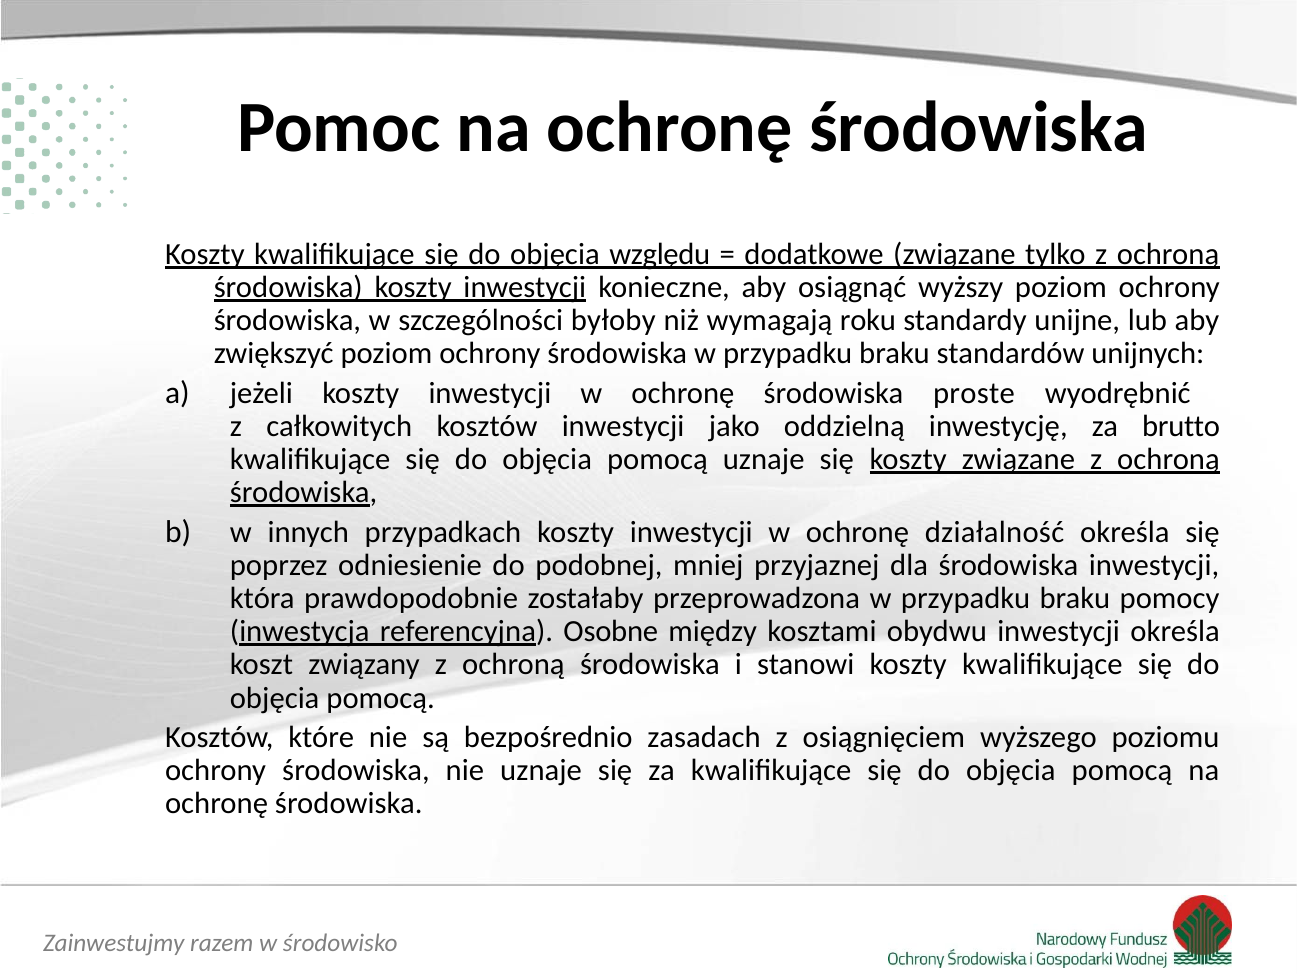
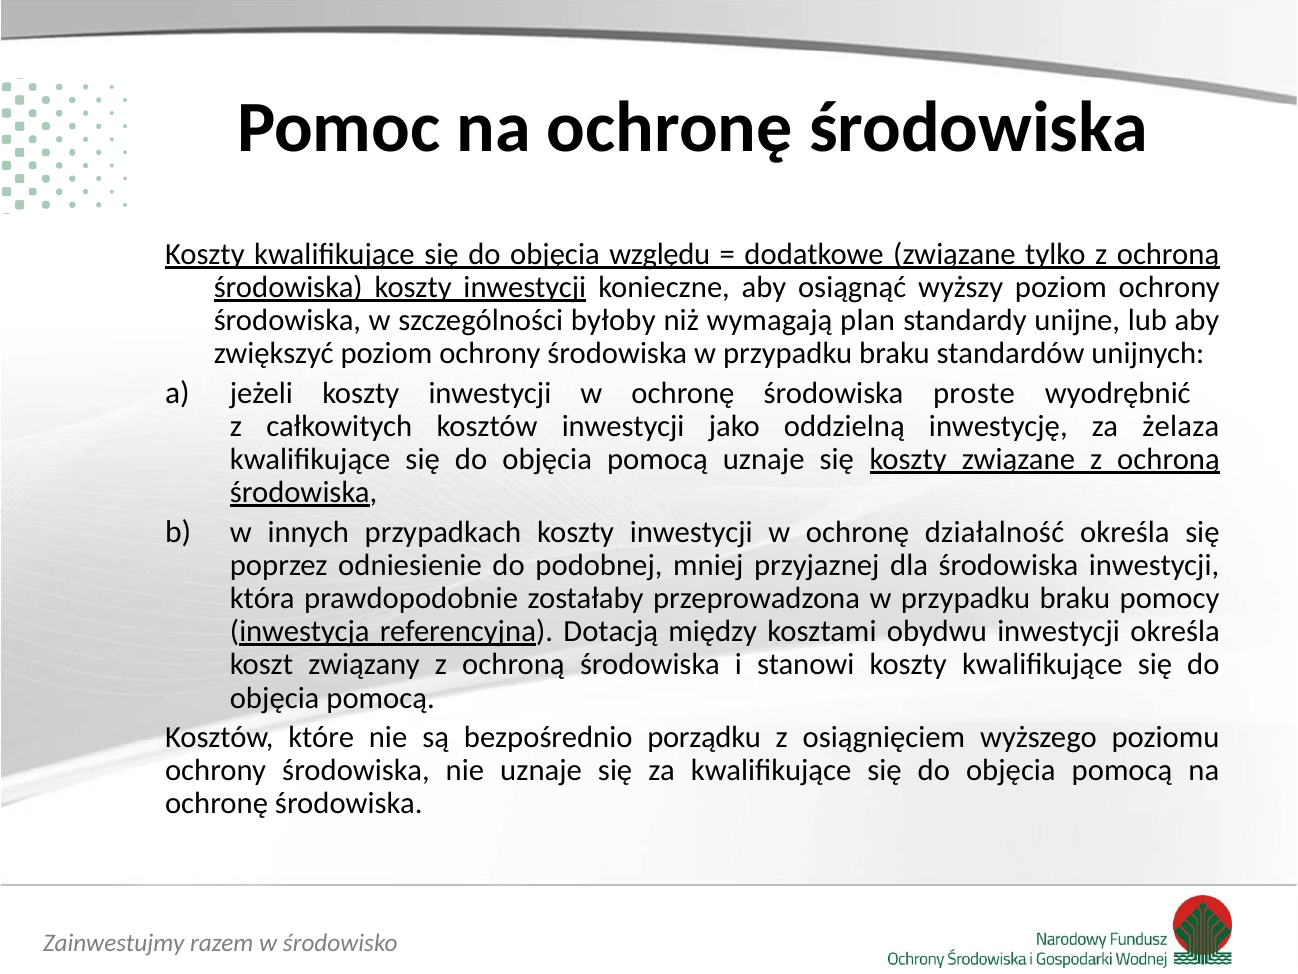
roku: roku -> plan
brutto: brutto -> żelaza
Osobne: Osobne -> Dotacją
zasadach: zasadach -> porządku
